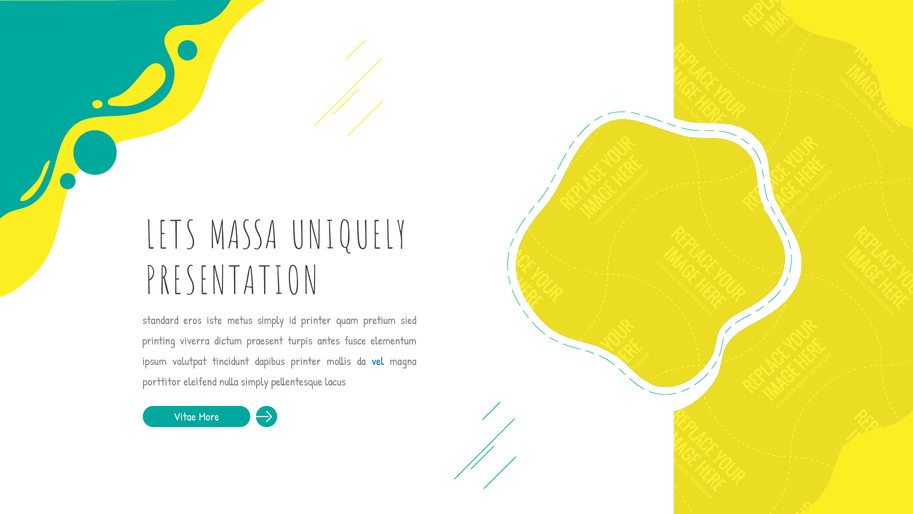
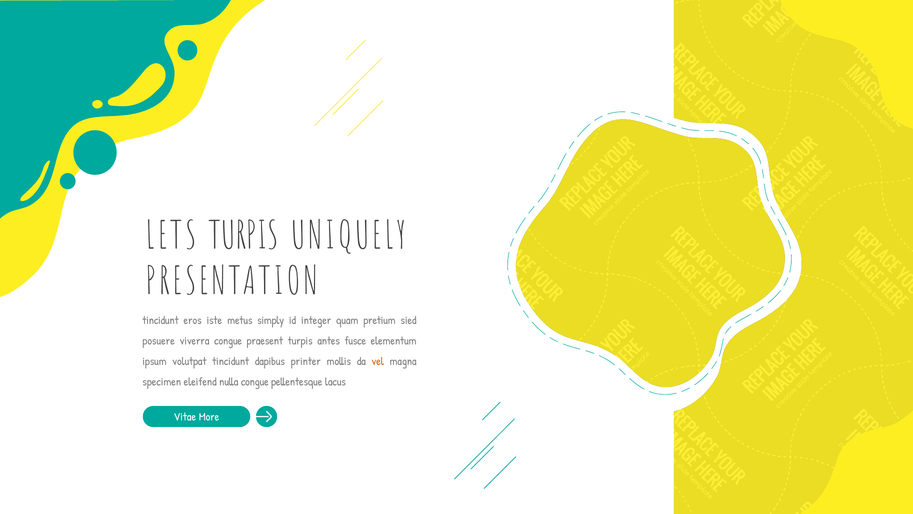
LETS MASSA: MASSA -> TURPIS
standard at (160, 320): standard -> tincidunt
id printer: printer -> integer
printing: printing -> posuere
viverra dictum: dictum -> congue
vel colour: blue -> orange
porttitor: porttitor -> specimen
nulla simply: simply -> congue
